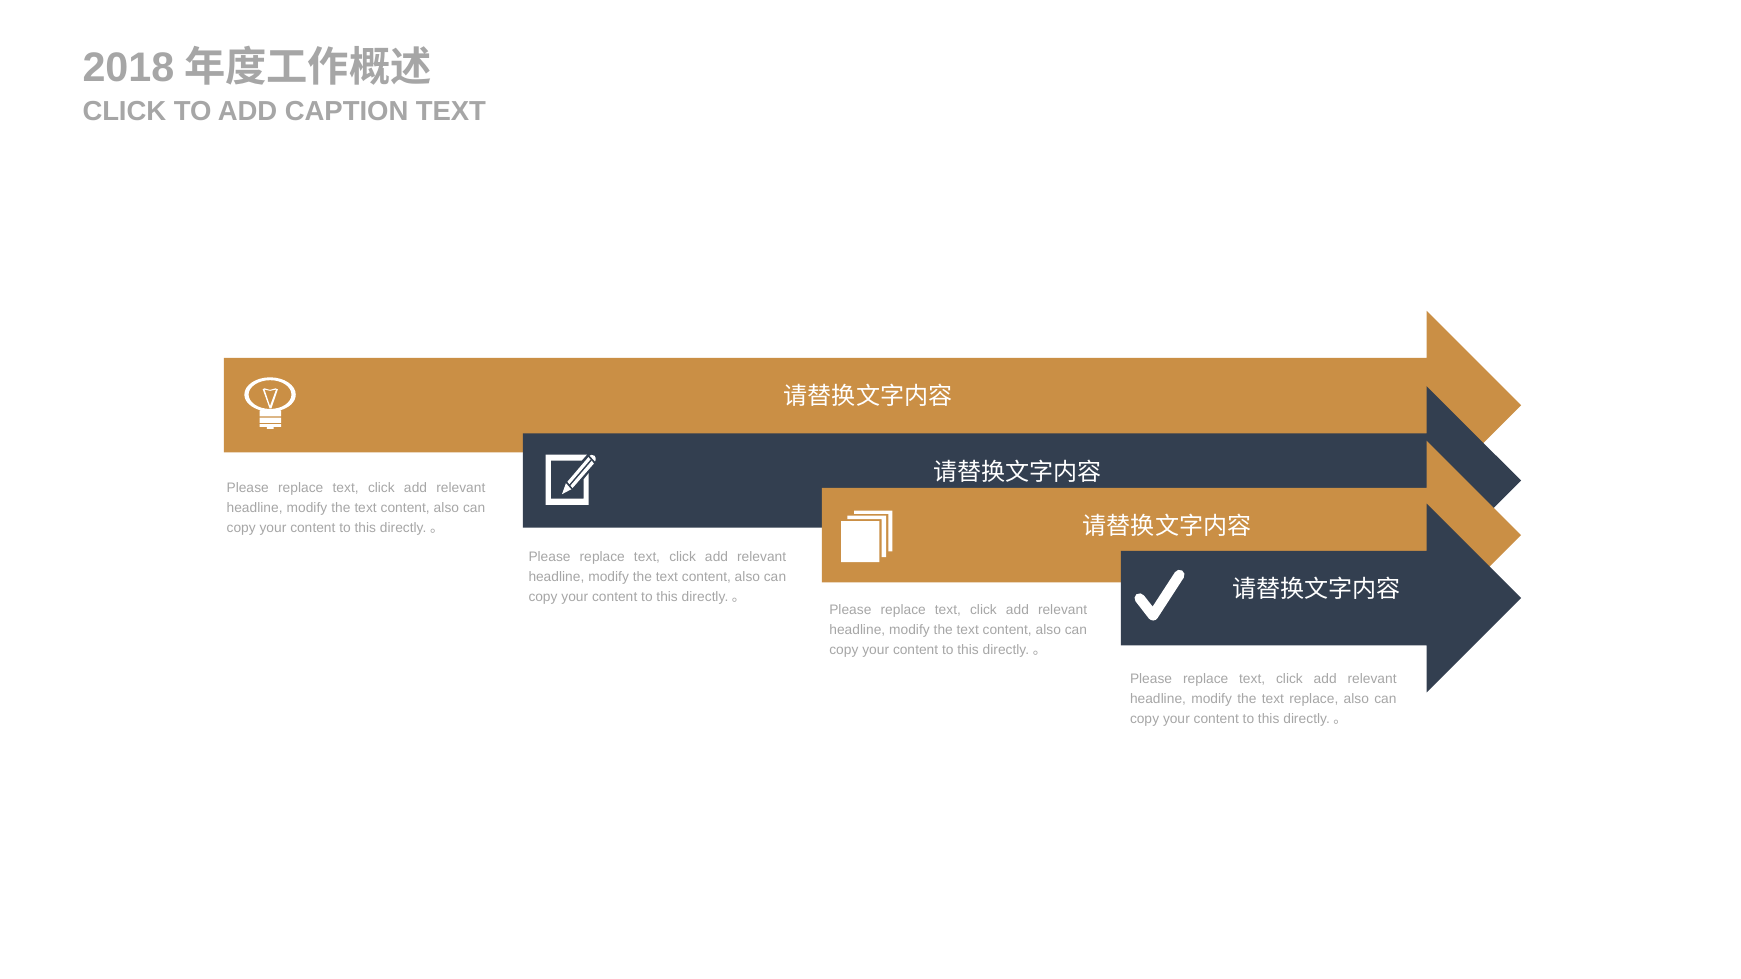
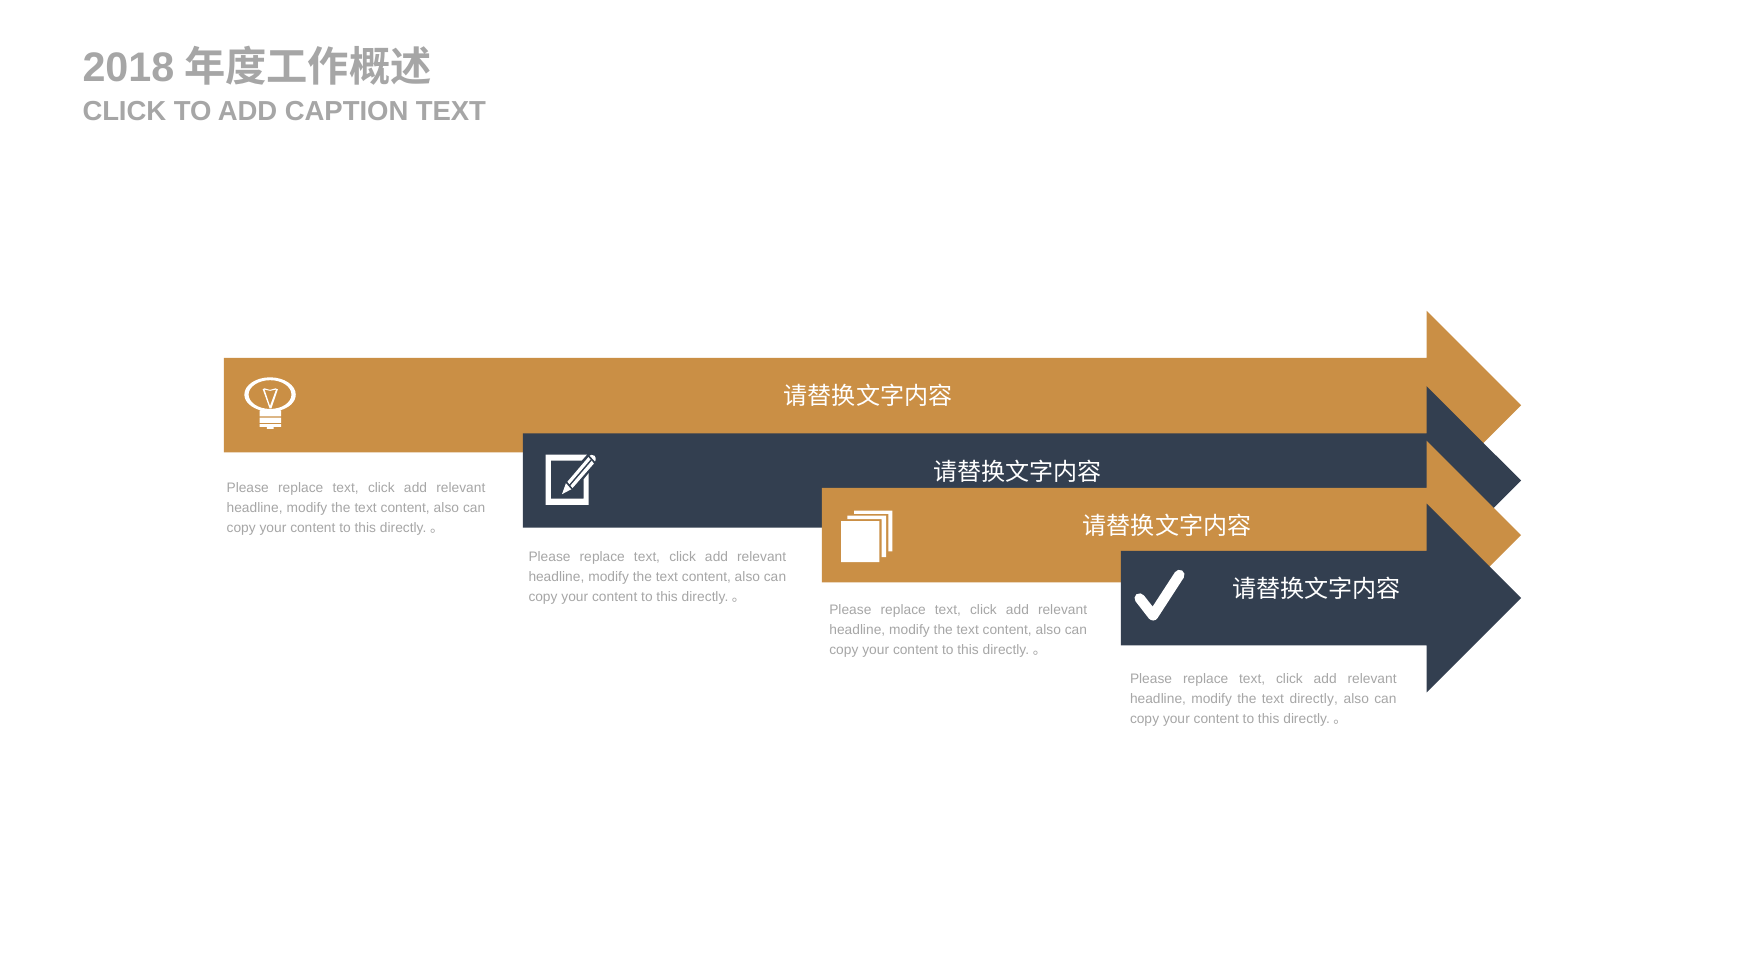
text replace: replace -> directly
